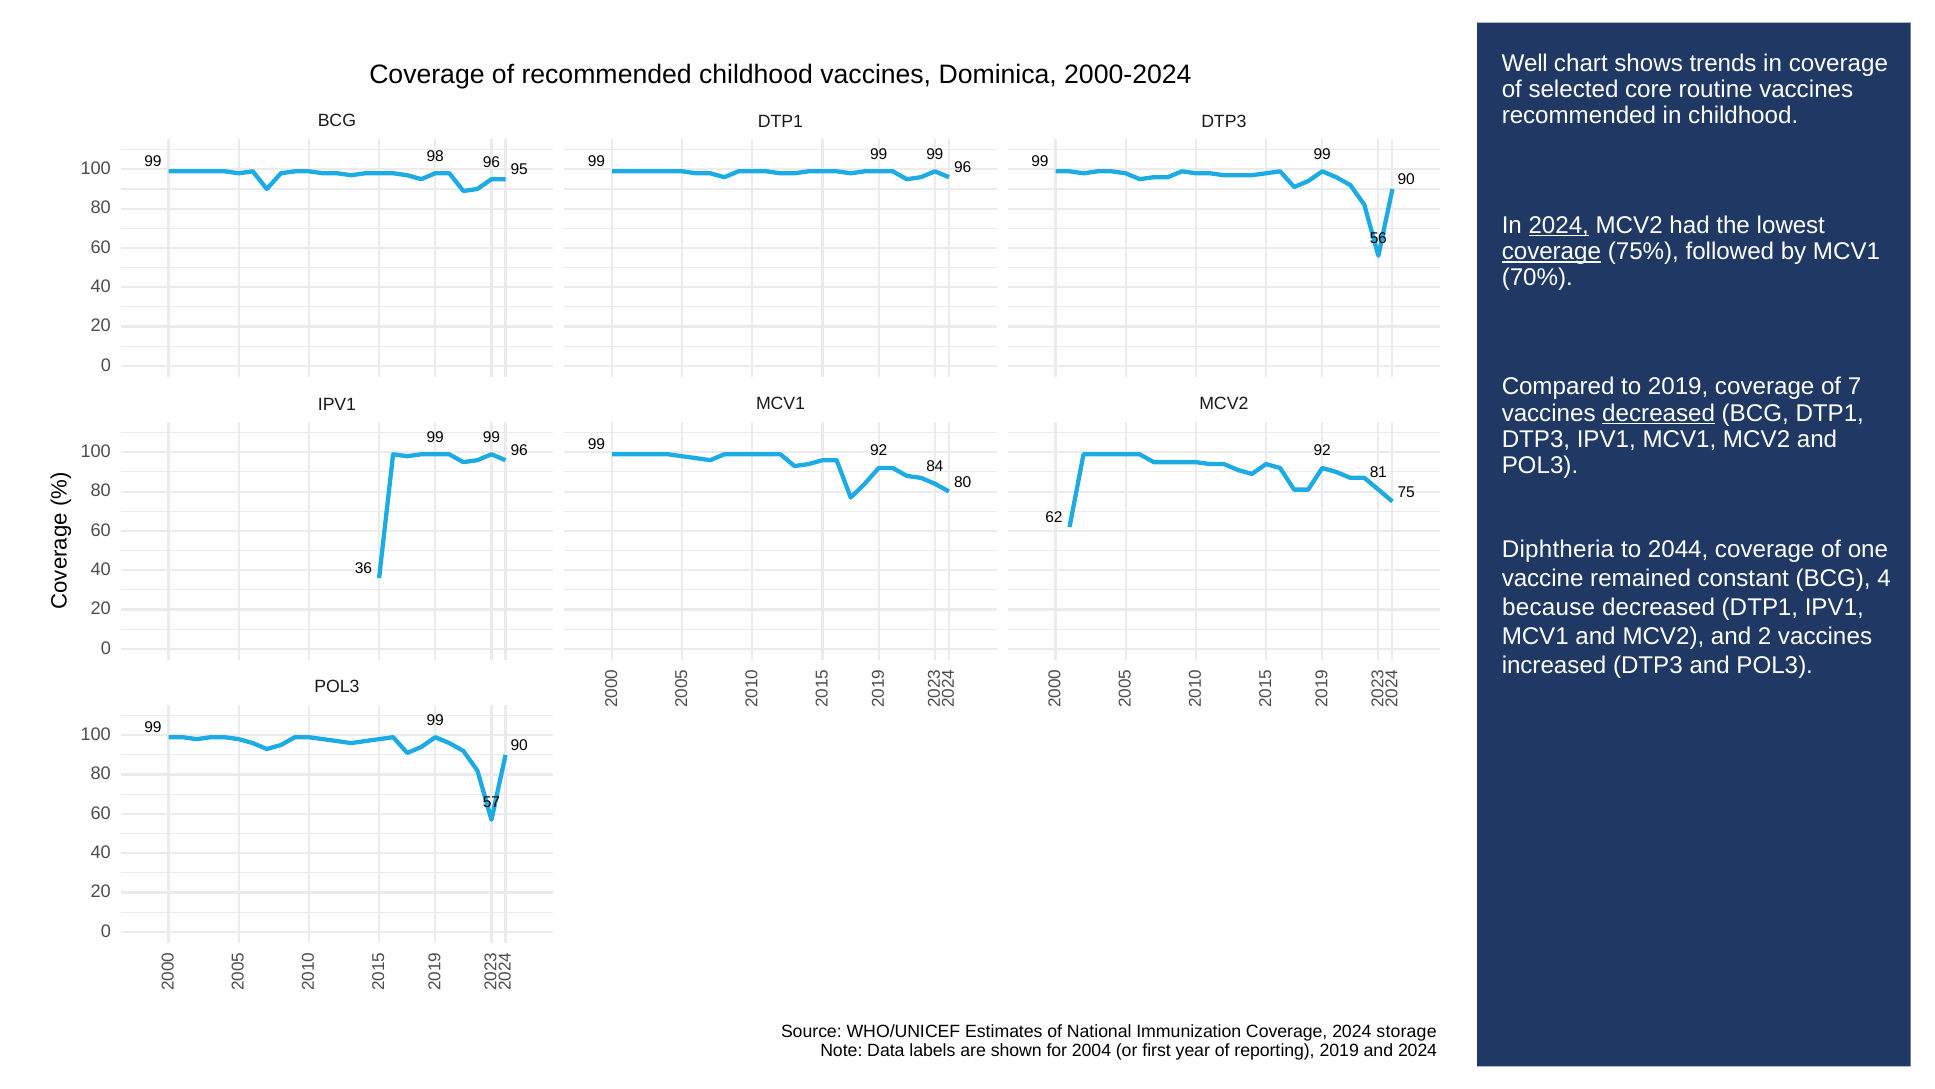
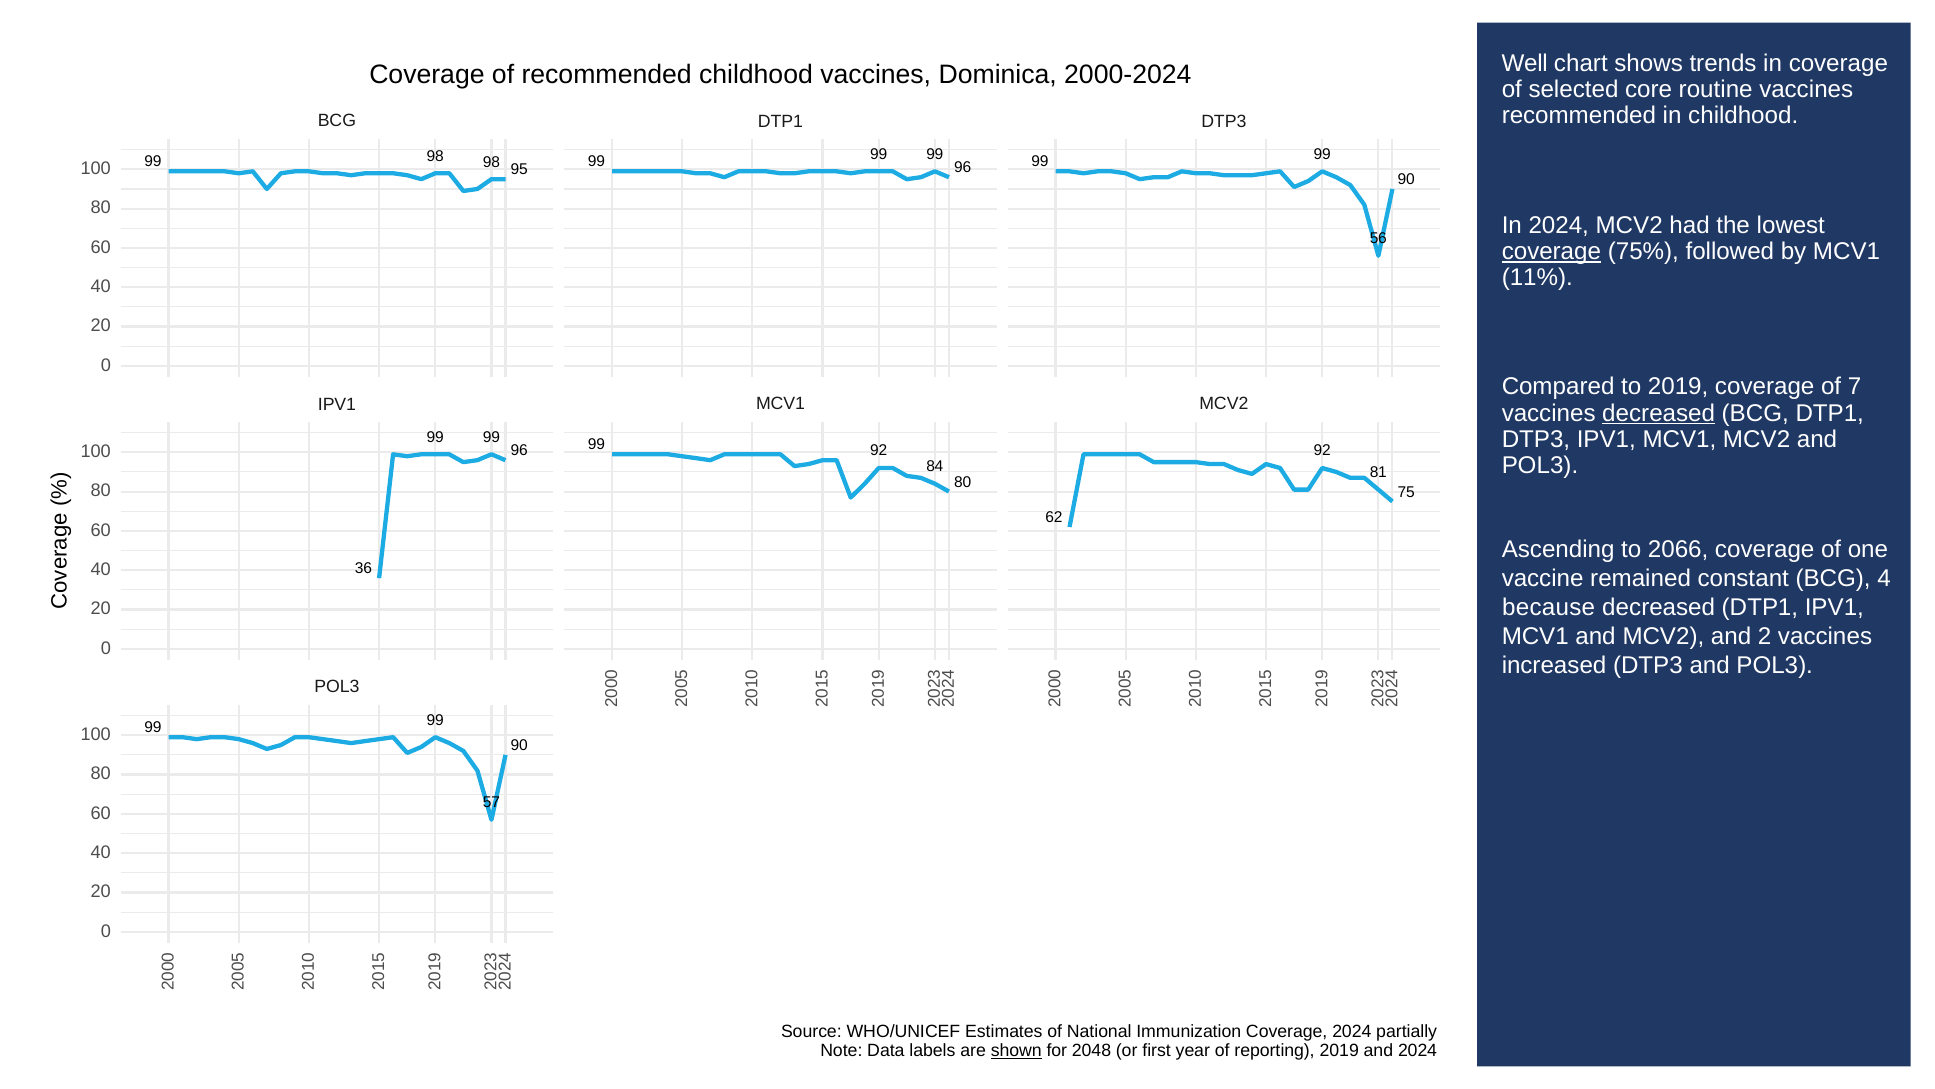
98 96: 96 -> 98
2024 at (1559, 225) underline: present -> none
70%: 70% -> 11%
Diphtheria: Diphtheria -> Ascending
2044: 2044 -> 2066
storage: storage -> partially
shown underline: none -> present
2004: 2004 -> 2048
